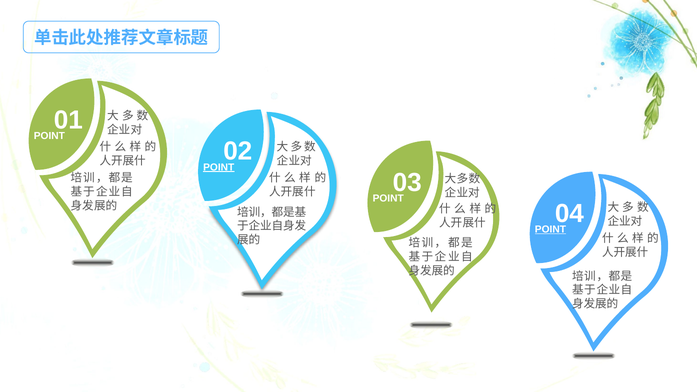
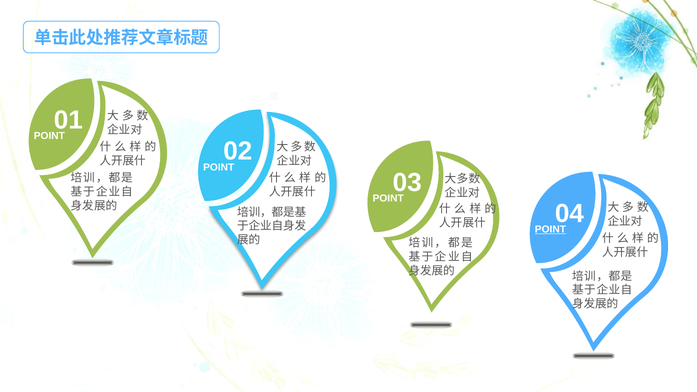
POINT at (219, 167) underline: present -> none
